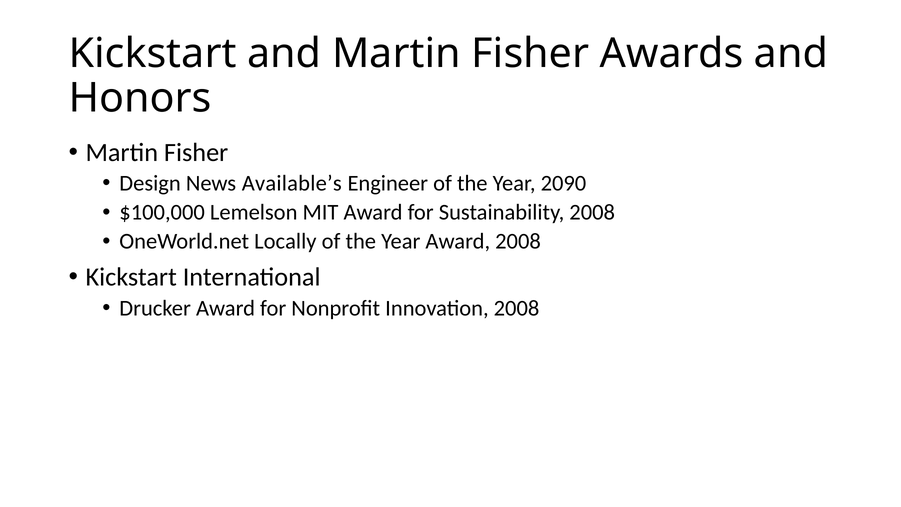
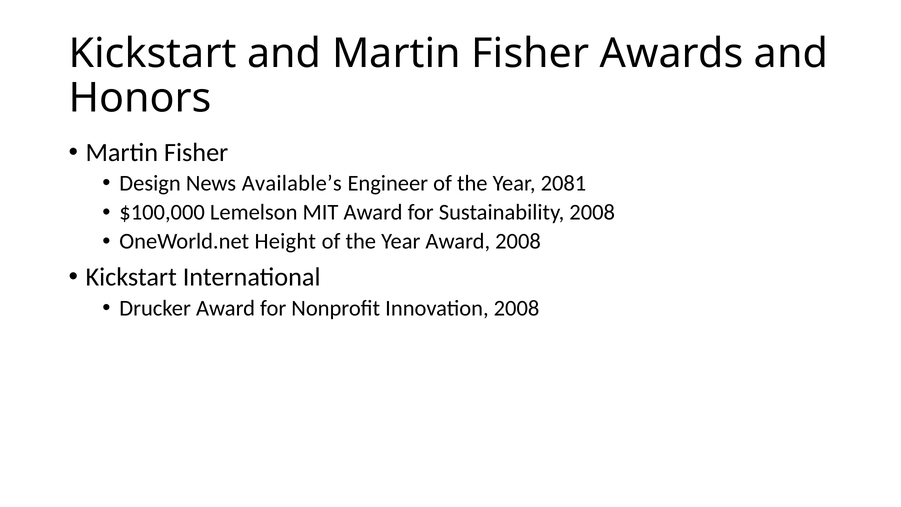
2090: 2090 -> 2081
Locally: Locally -> Height
